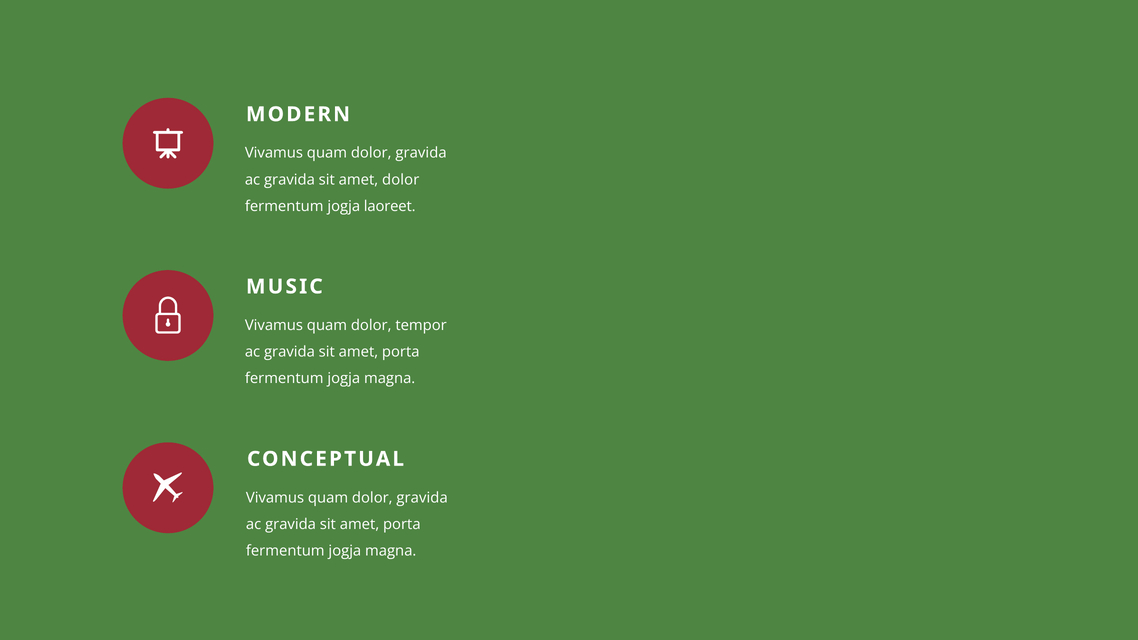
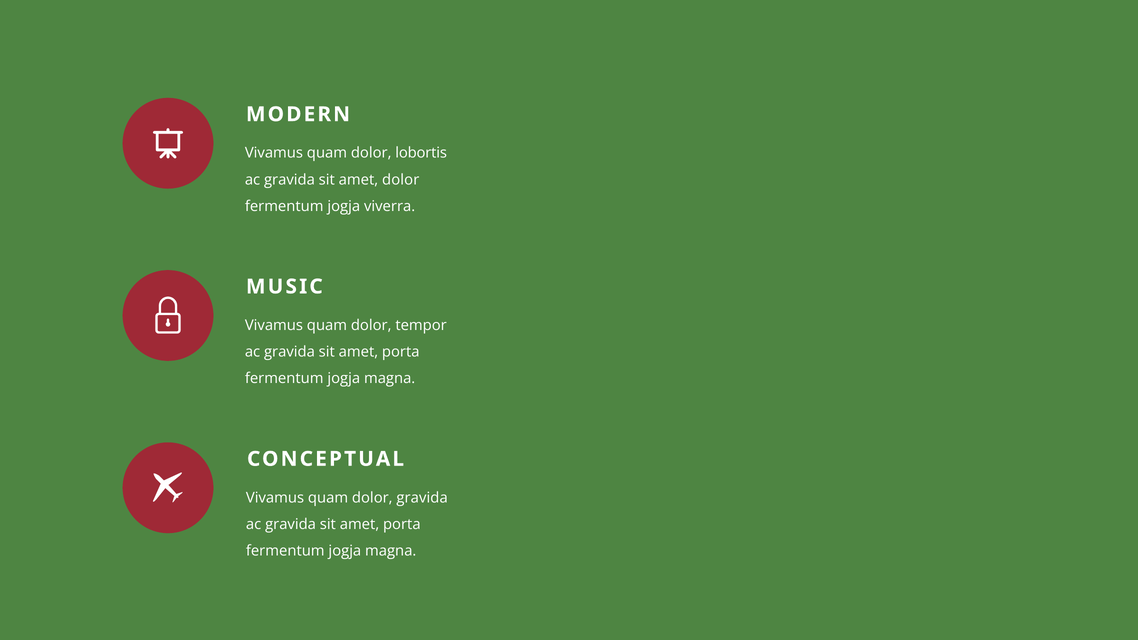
gravida at (421, 153): gravida -> lobortis
laoreet: laoreet -> viverra
